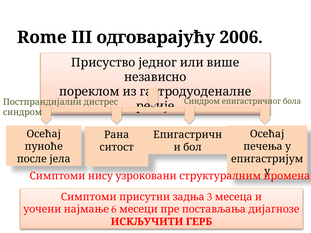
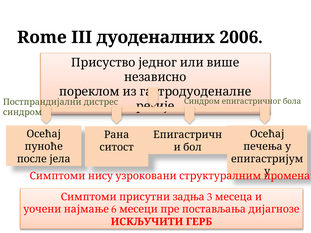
одговарајућу: одговарајућу -> дуоденалних
